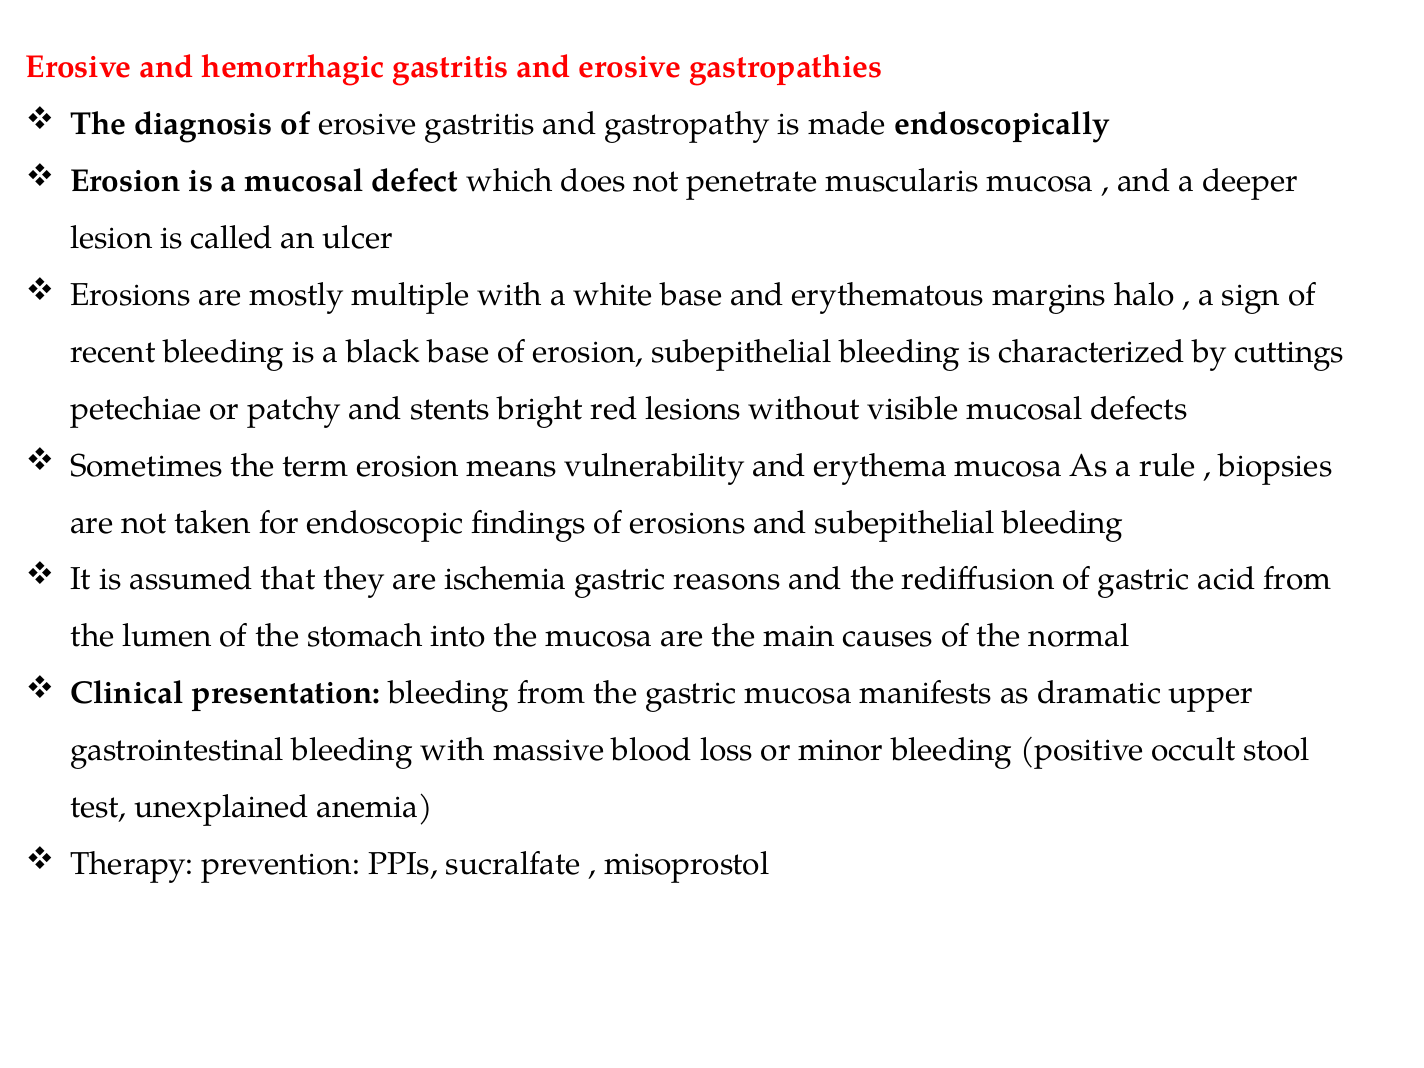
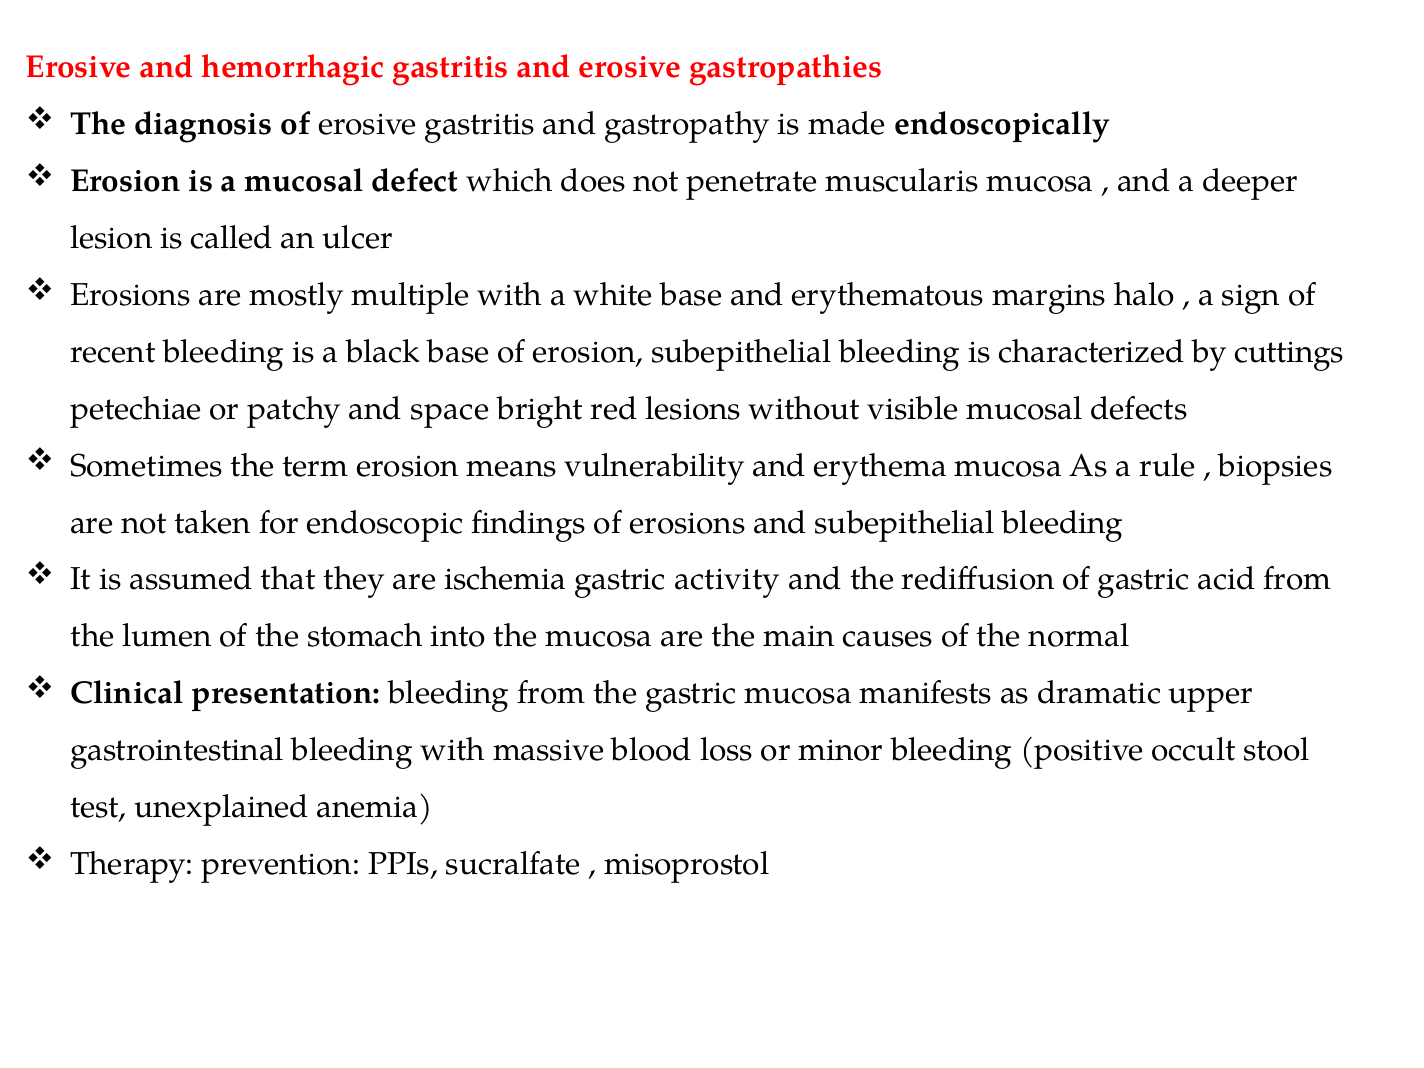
stents: stents -> space
reasons: reasons -> activity
